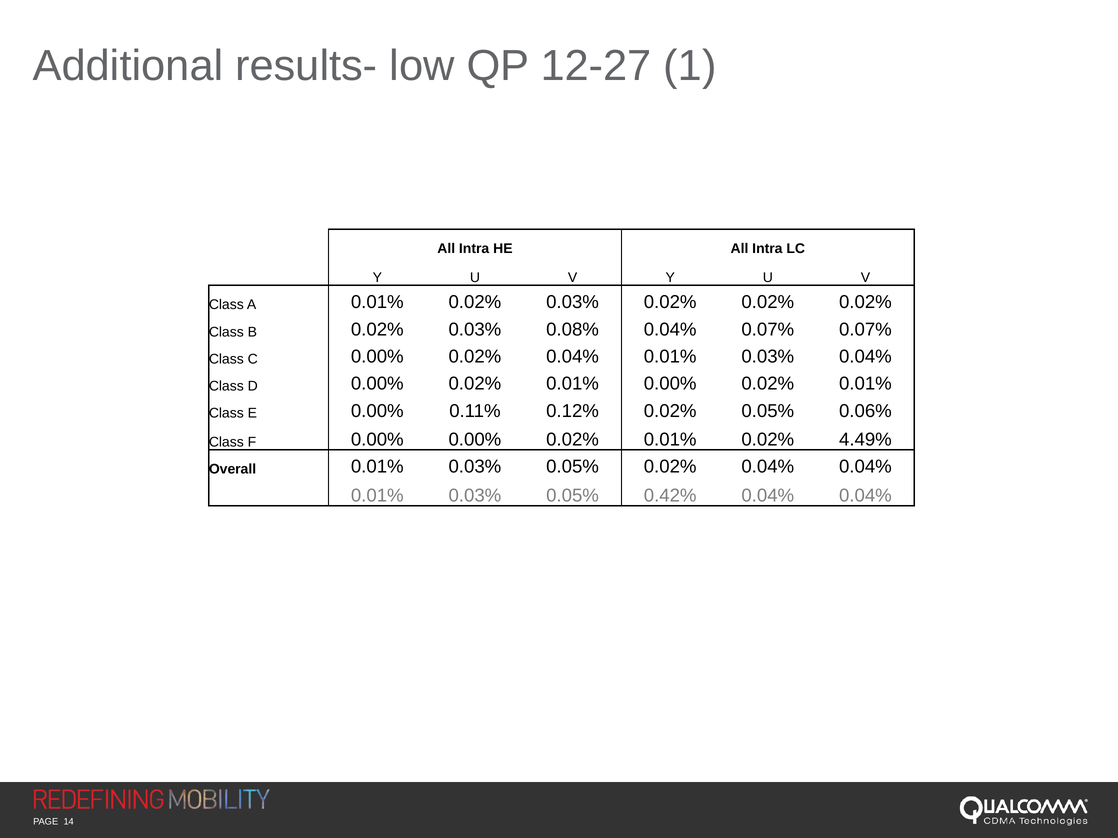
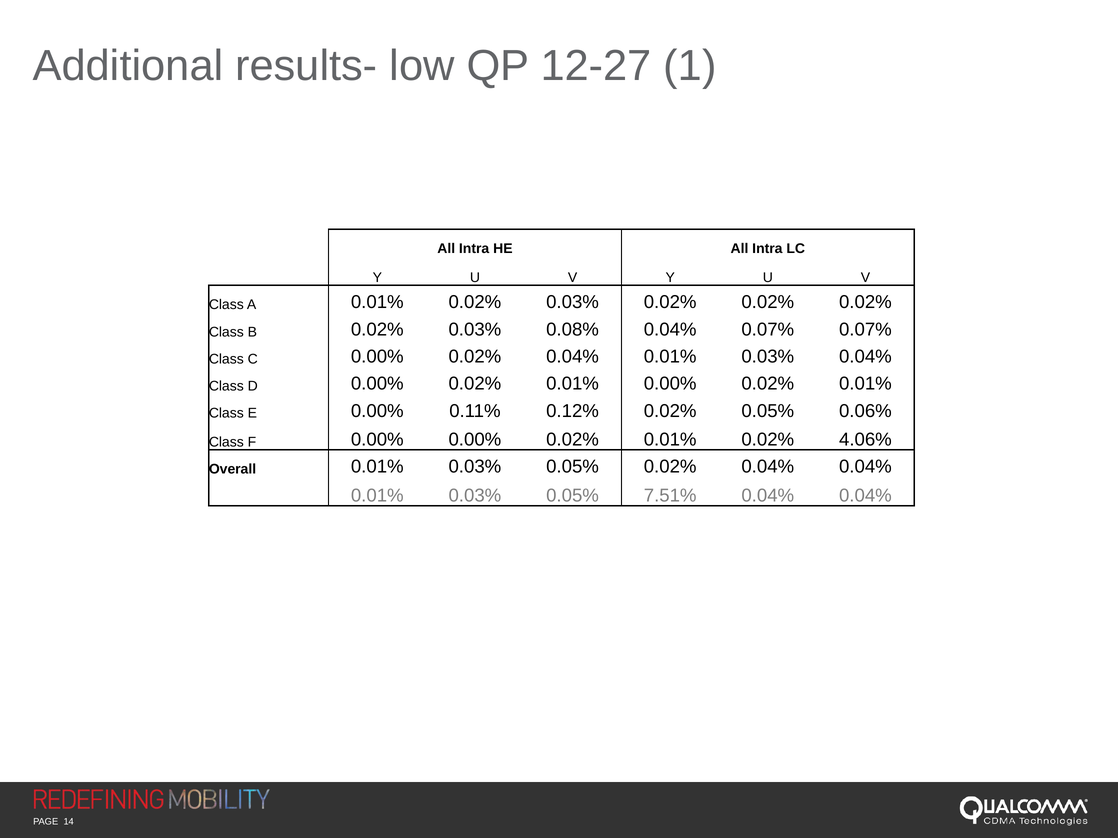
4.49%: 4.49% -> 4.06%
0.42%: 0.42% -> 7.51%
